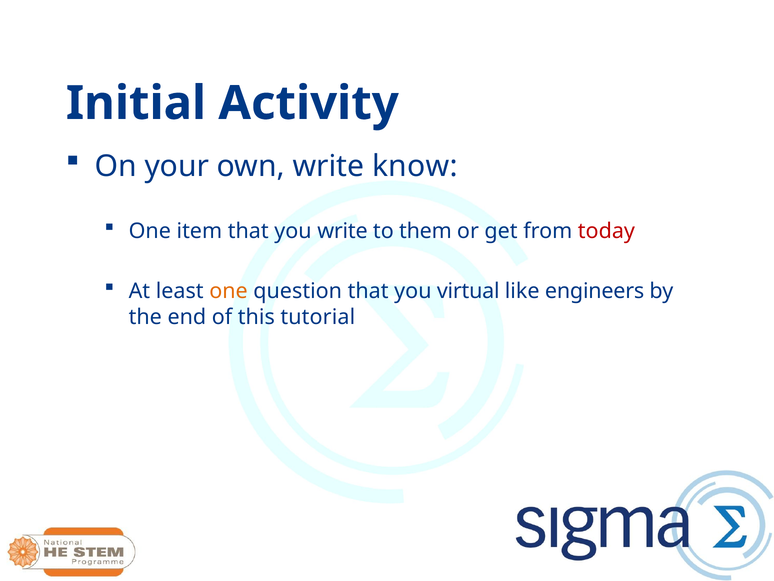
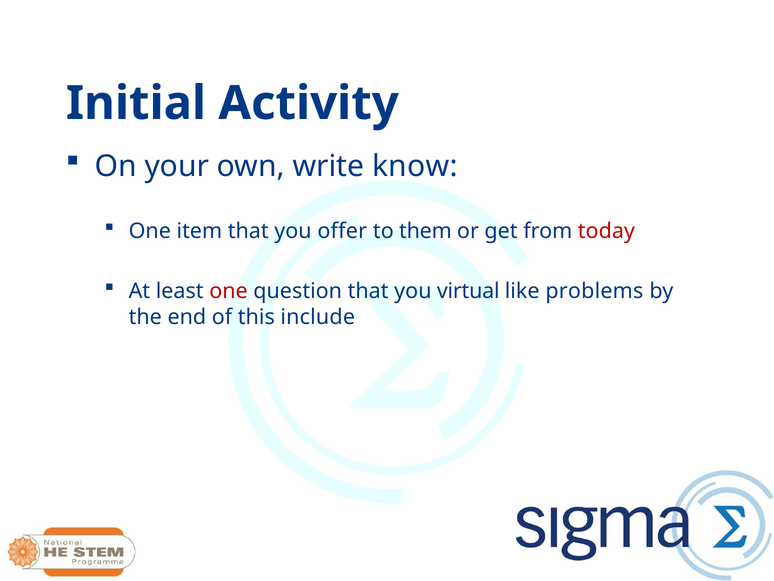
you write: write -> offer
one at (228, 291) colour: orange -> red
engineers: engineers -> problems
tutorial: tutorial -> include
